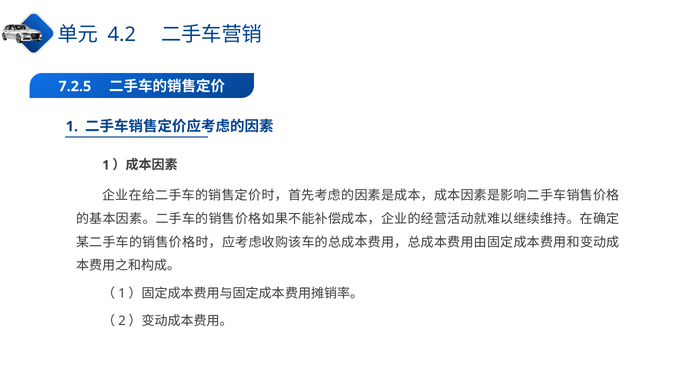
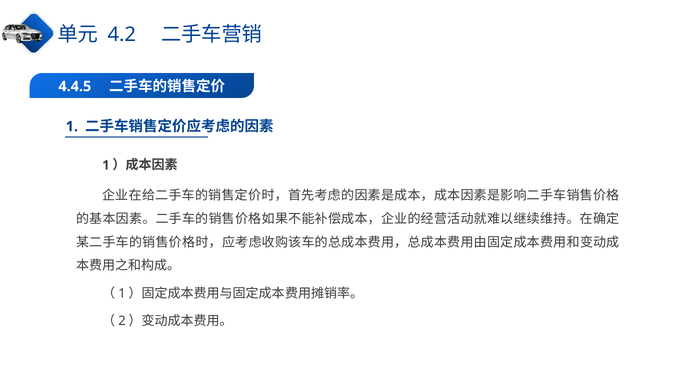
7.2.5: 7.2.5 -> 4.4.5
